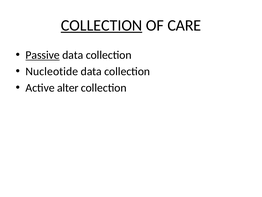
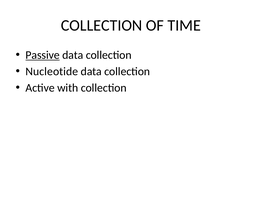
COLLECTION at (102, 25) underline: present -> none
CARE: CARE -> TIME
alter: alter -> with
